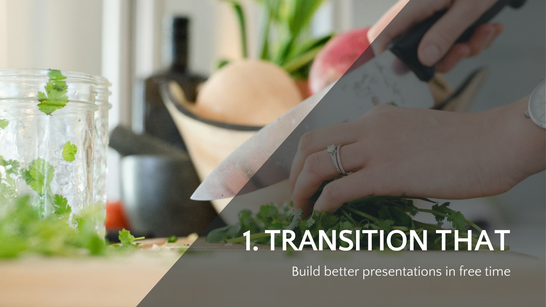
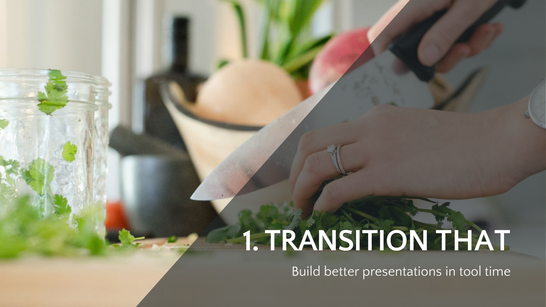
free: free -> tool
